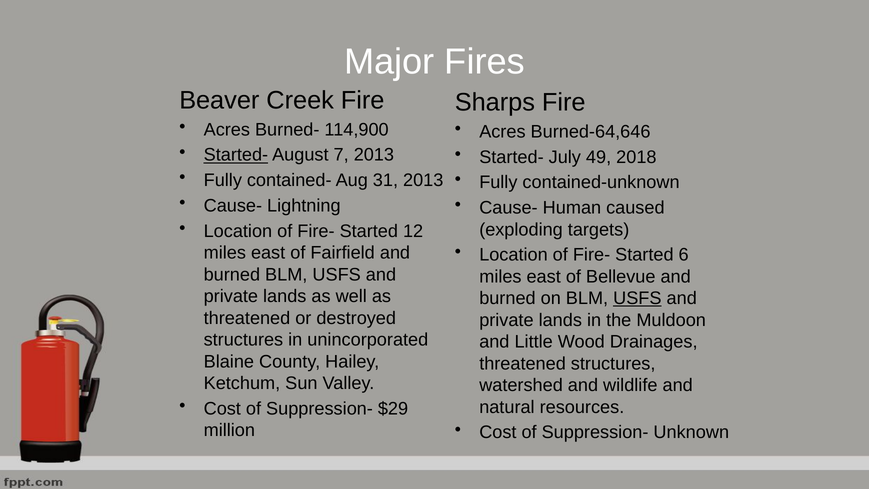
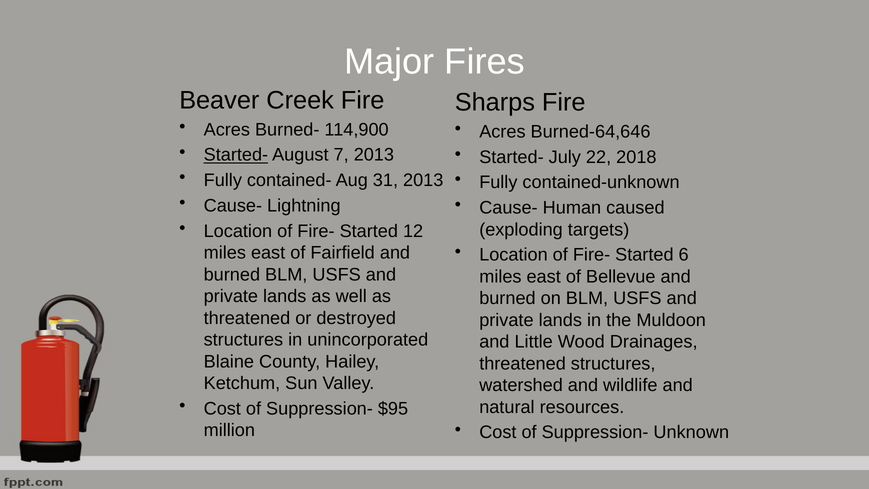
49: 49 -> 22
USFS at (637, 298) underline: present -> none
$29: $29 -> $95
